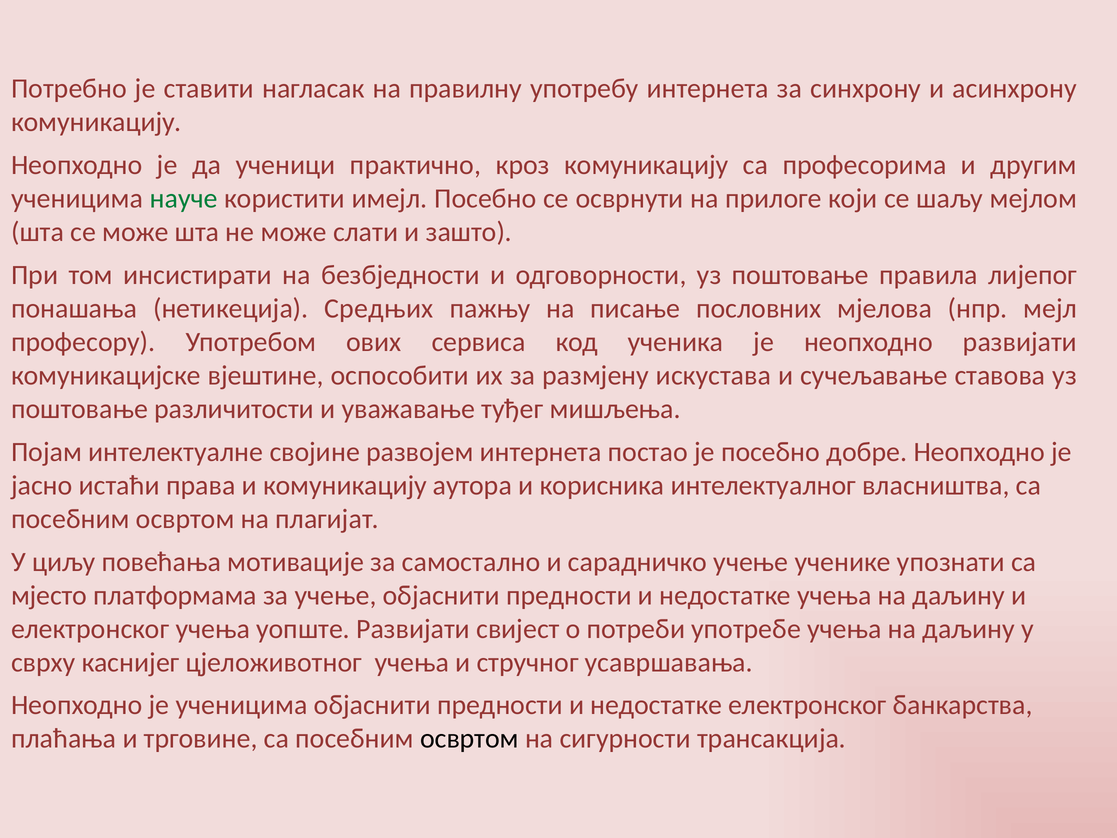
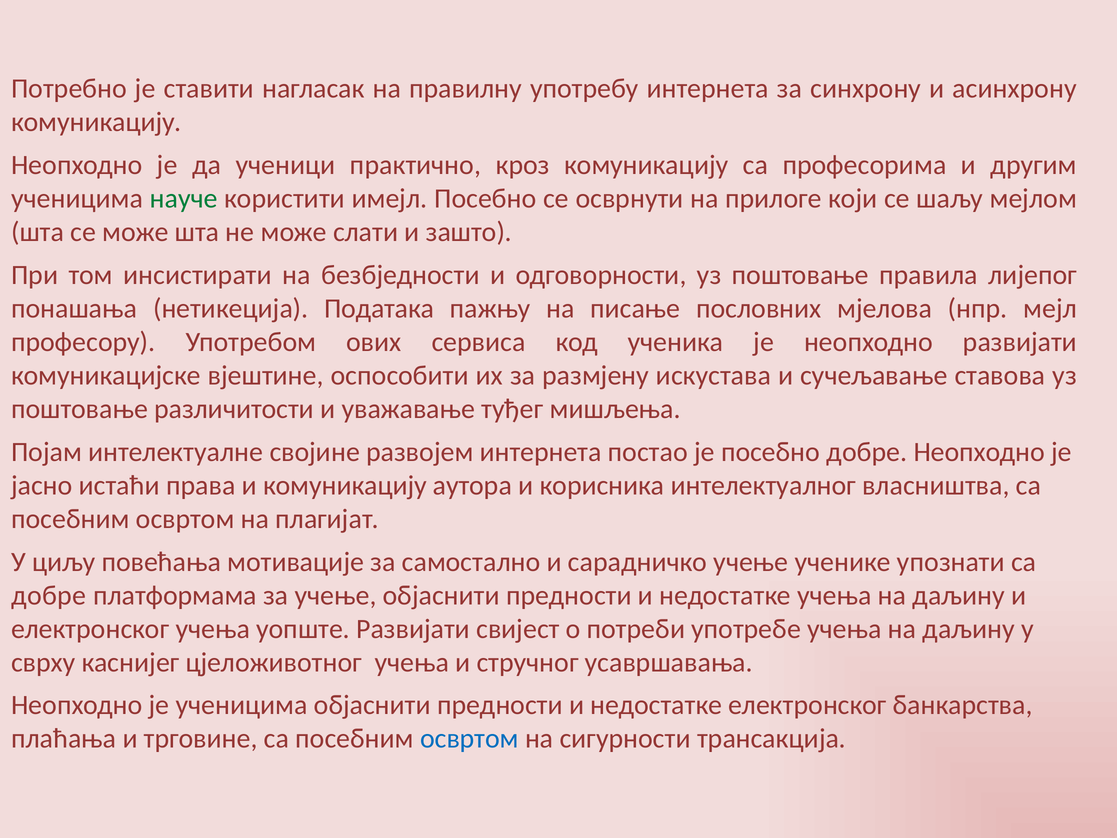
Средњих: Средњих -> Података
мјесто at (49, 595): мјесто -> добре
освртом at (469, 739) colour: black -> blue
